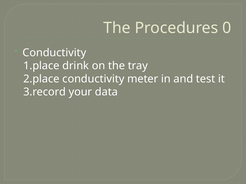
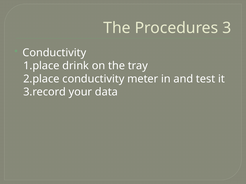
0: 0 -> 3
